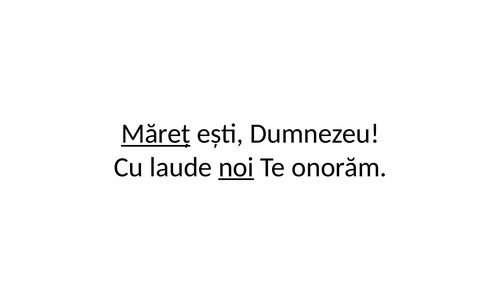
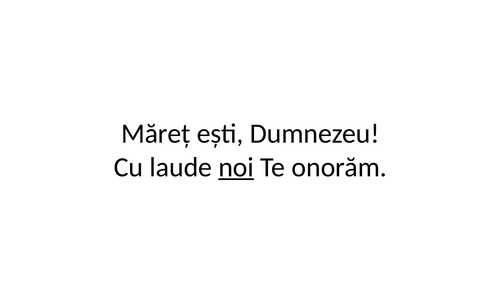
Măreț underline: present -> none
